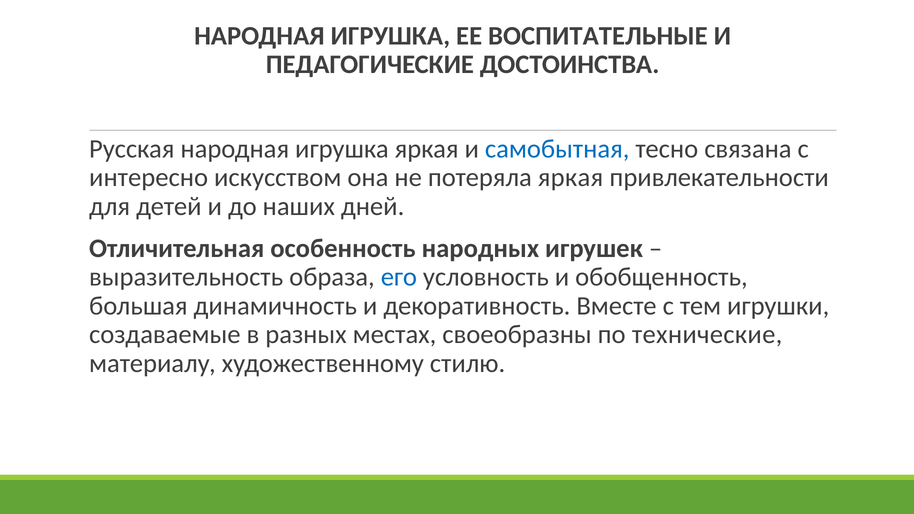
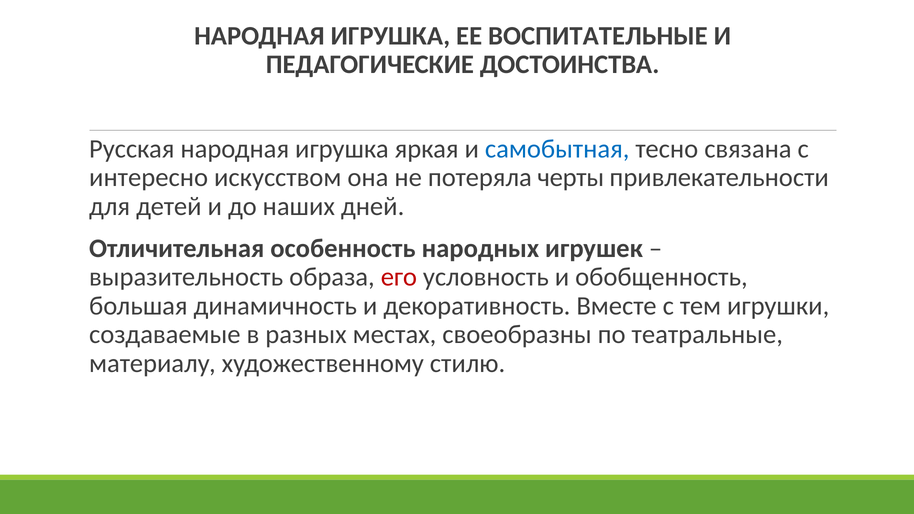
потеряла яркая: яркая -> черты
его colour: blue -> red
технические: технические -> театральные
